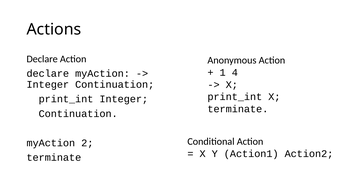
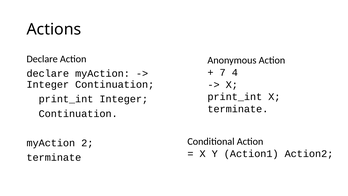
1: 1 -> 7
